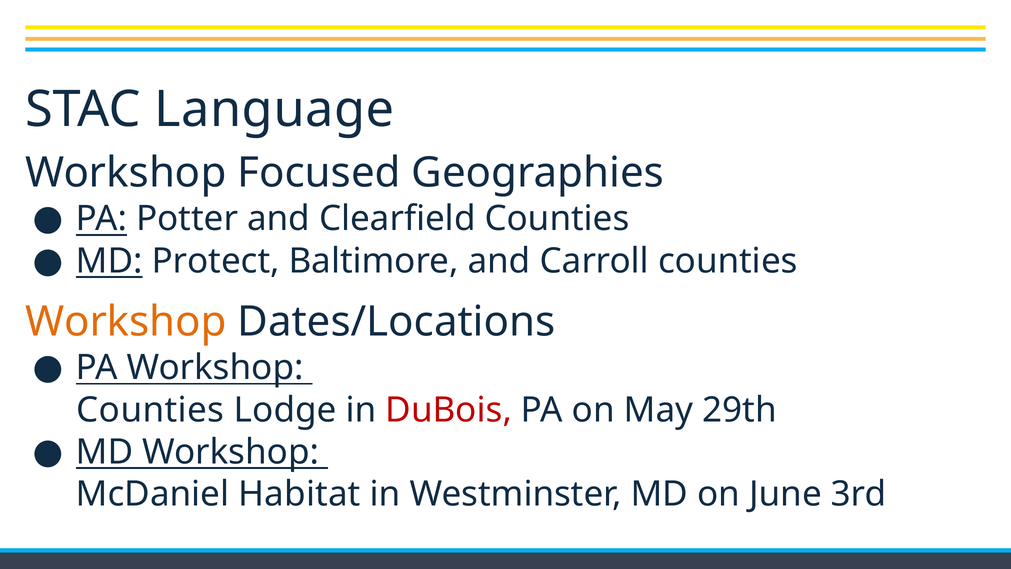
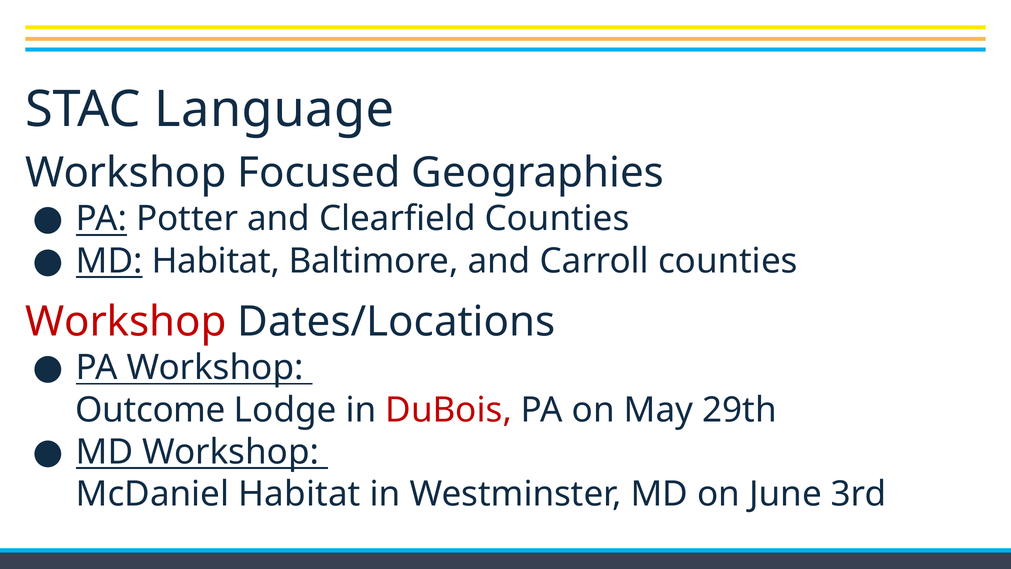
MD Protect: Protect -> Habitat
Workshop at (126, 322) colour: orange -> red
Counties at (150, 410): Counties -> Outcome
